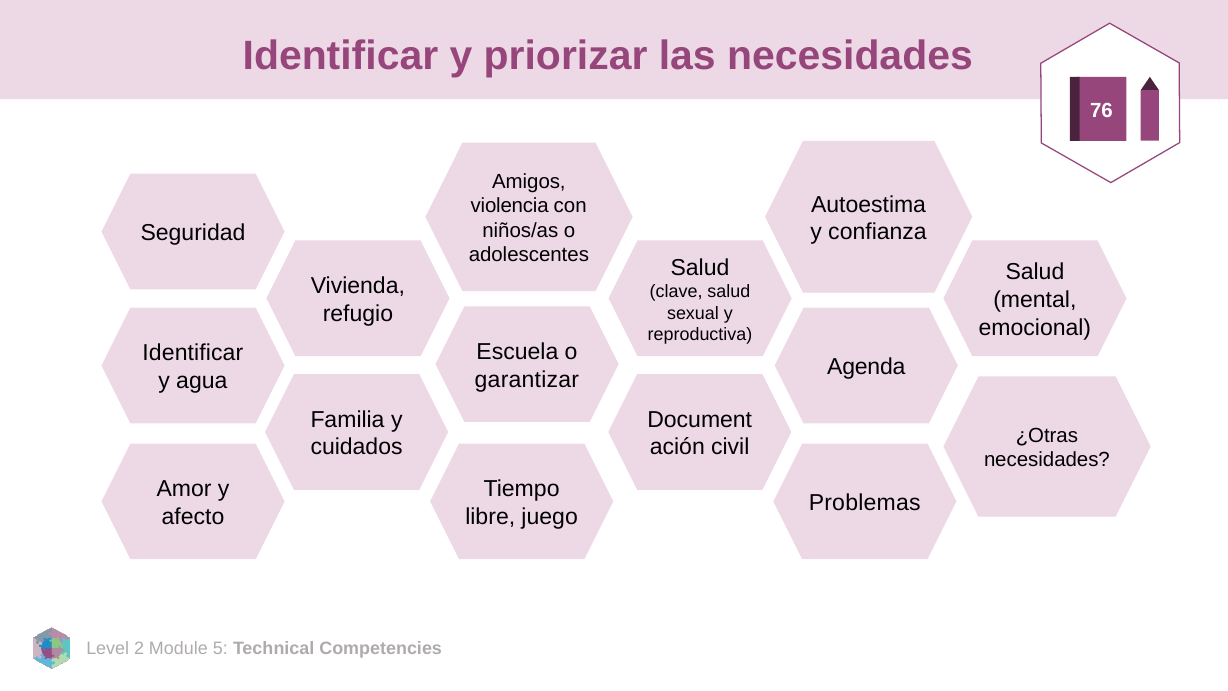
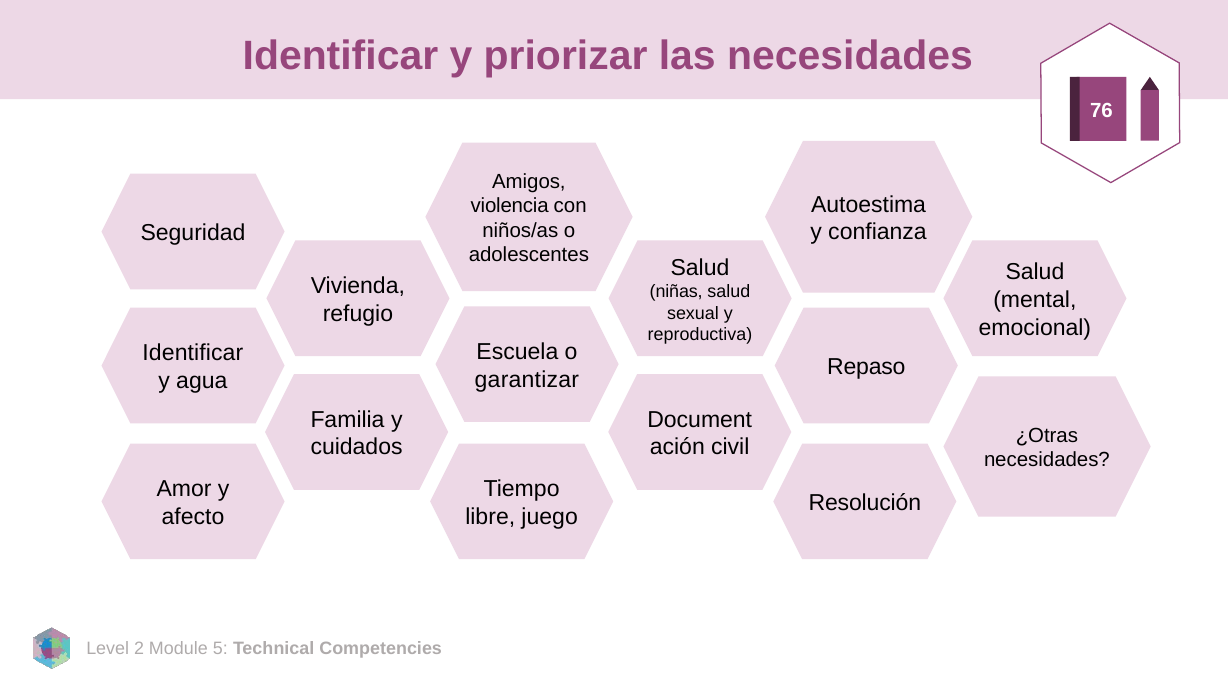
clave: clave -> niñas
Agenda: Agenda -> Repaso
Problemas: Problemas -> Resolución
